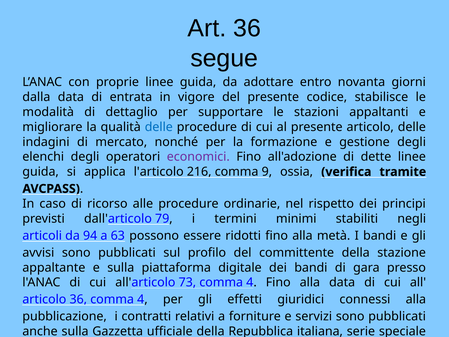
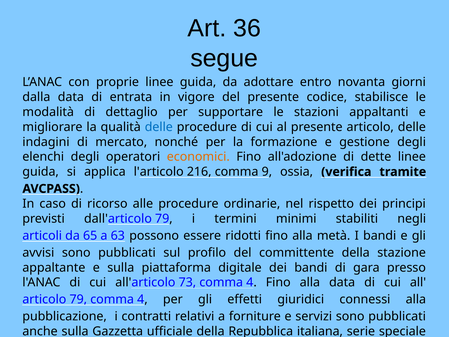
economici colour: purple -> orange
94: 94 -> 65
articolo 36: 36 -> 79
